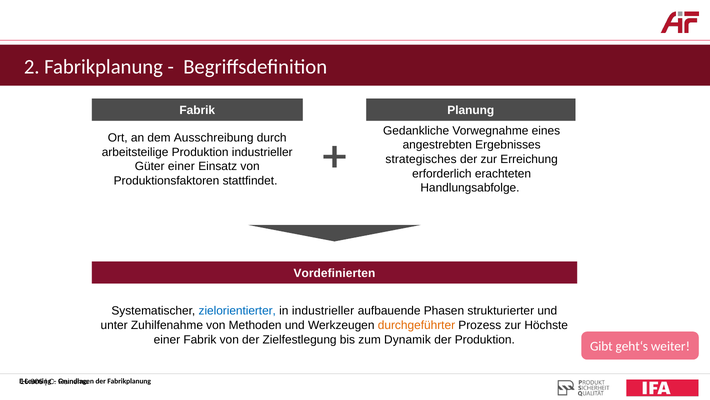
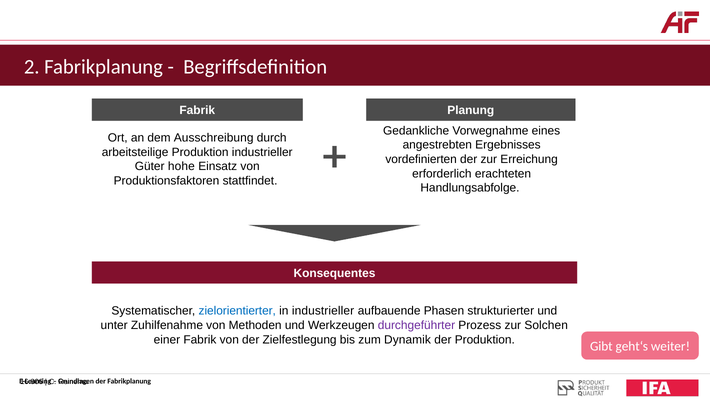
strategisches: strategisches -> vordefinierten
Güter einer: einer -> hohe
Vordefinierten: Vordefinierten -> Konsequentes
durchgeführter colour: orange -> purple
Höchste: Höchste -> Solchen
